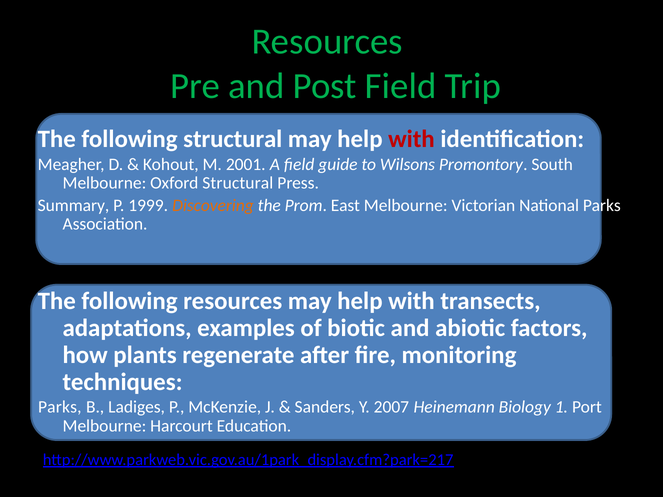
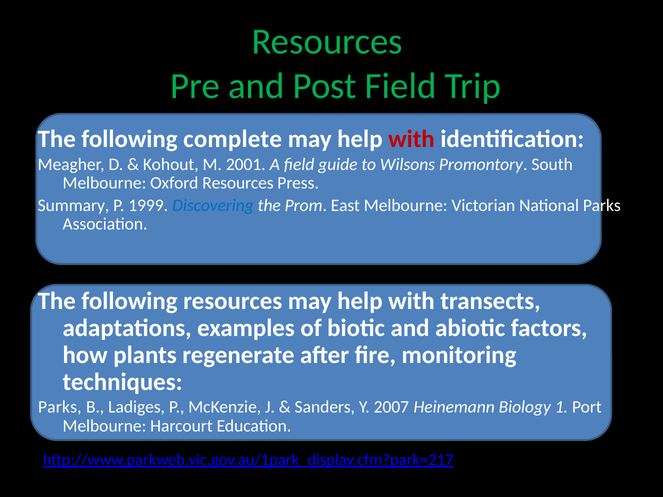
following structural: structural -> complete
Oxford Structural: Structural -> Resources
Discovering colour: orange -> blue
